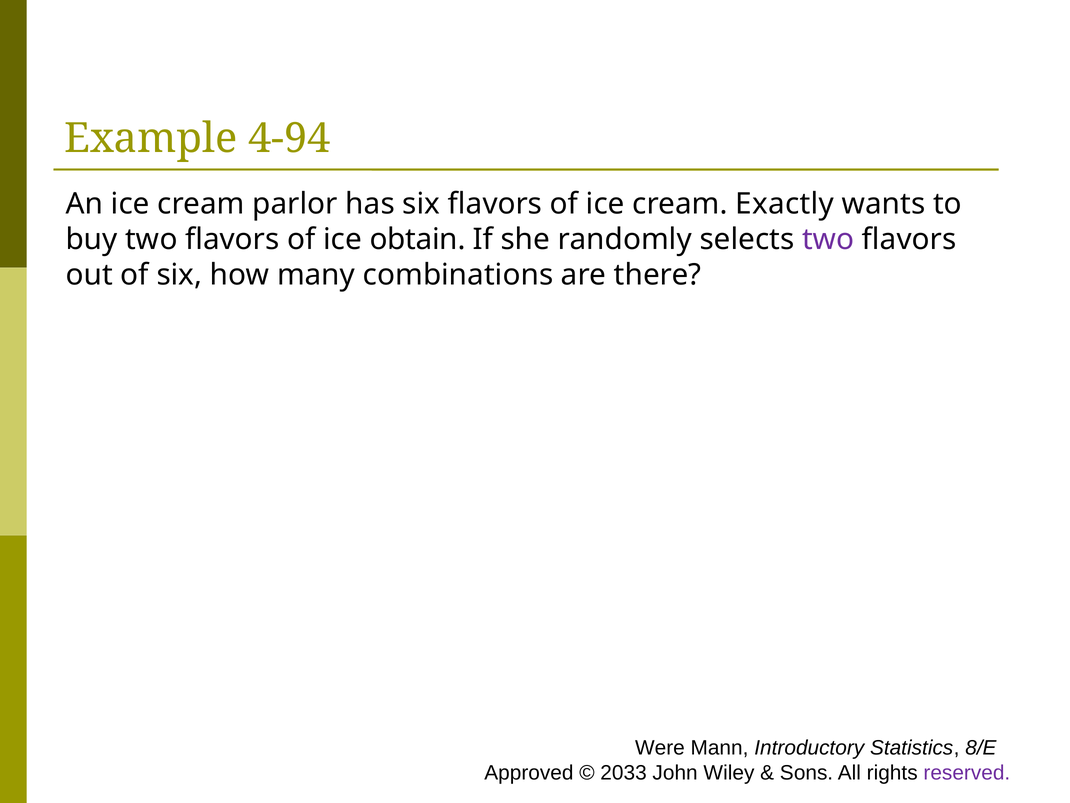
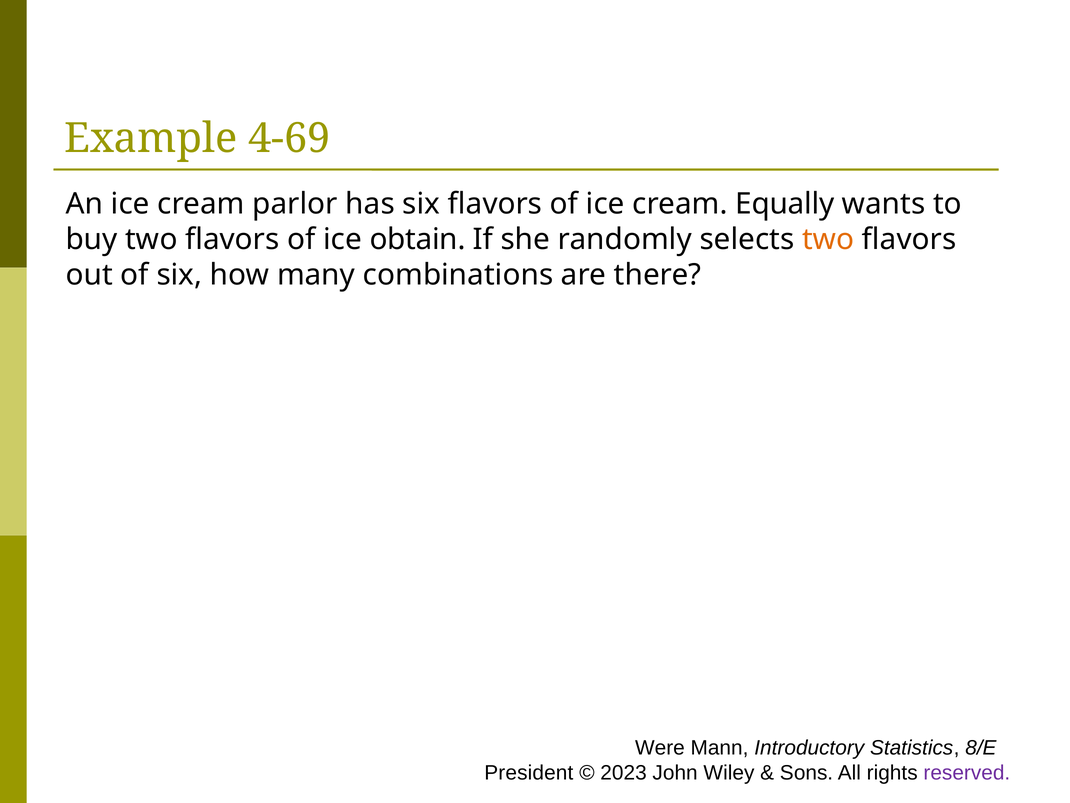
4-94: 4-94 -> 4-69
Exactly: Exactly -> Equally
two at (828, 239) colour: purple -> orange
Approved: Approved -> President
2033: 2033 -> 2023
